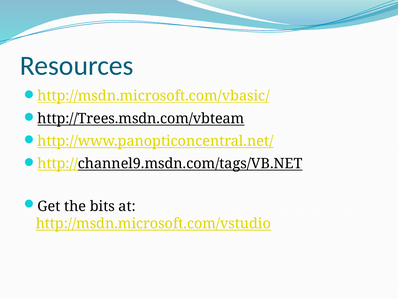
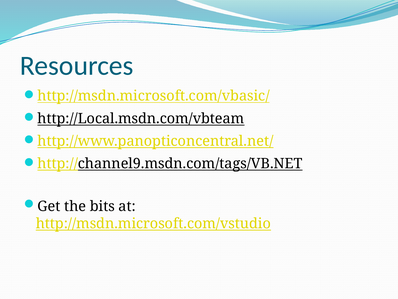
http://Trees.msdn.com/vbteam: http://Trees.msdn.com/vbteam -> http://Local.msdn.com/vbteam
